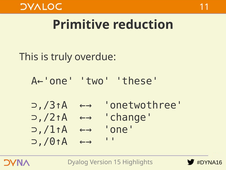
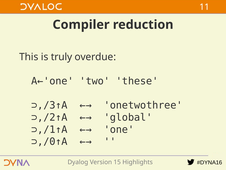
Primitive: Primitive -> Compiler
change: change -> global
